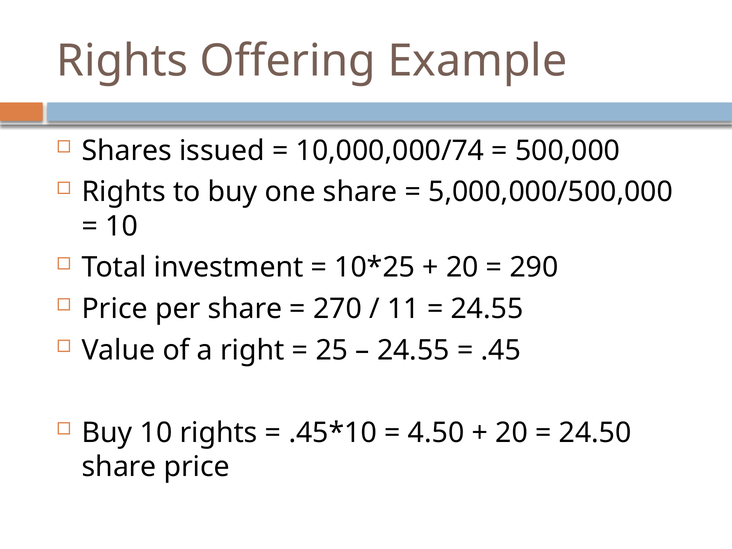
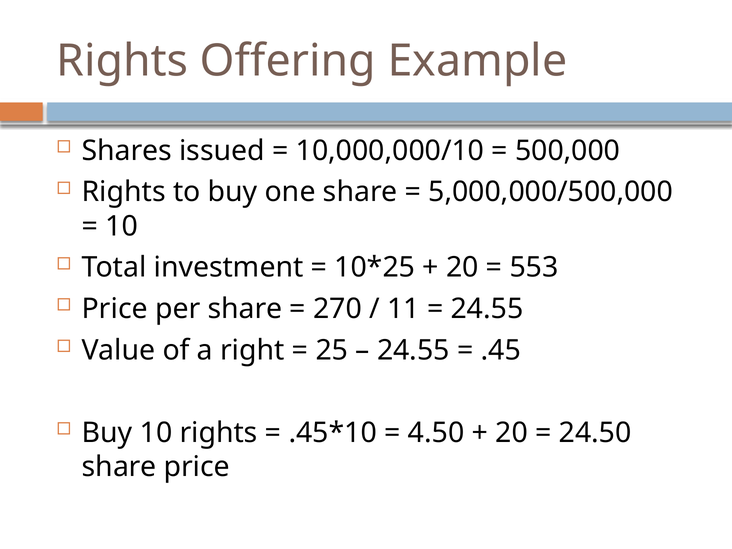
10,000,000/74: 10,000,000/74 -> 10,000,000/10
290: 290 -> 553
